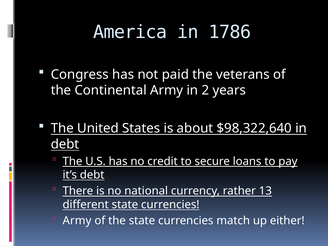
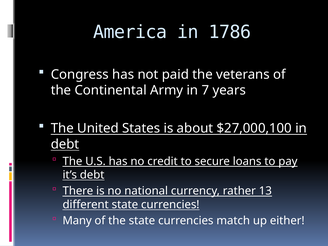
2: 2 -> 7
$98,322,640: $98,322,640 -> $27,000,100
Army at (77, 221): Army -> Many
